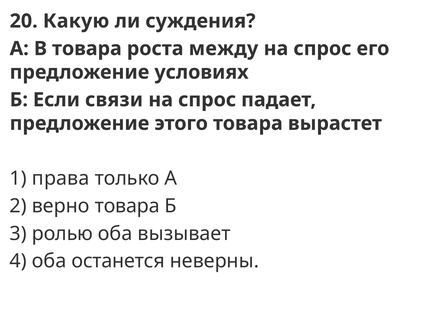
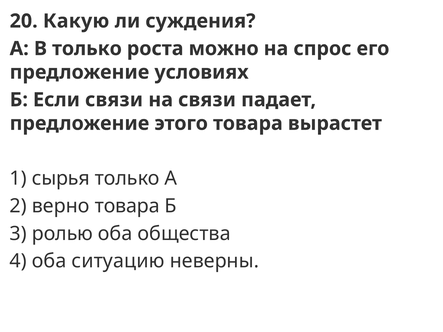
В товара: товара -> только
между: между -> можно
спрос at (207, 100): спрос -> связи
права: права -> сырья
вызывает: вызывает -> общества
останется: останется -> ситуацию
